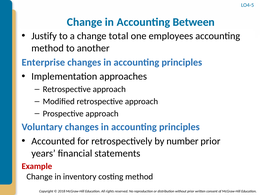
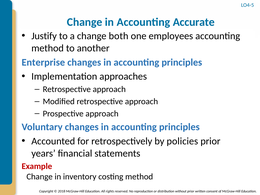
Between: Between -> Accurate
total: total -> both
number: number -> policies
